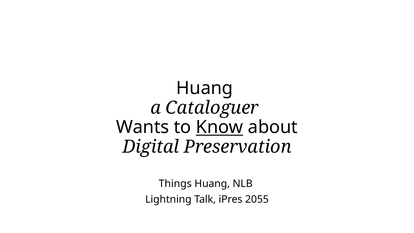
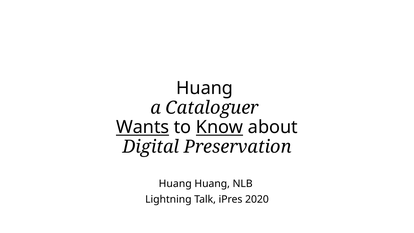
Wants underline: none -> present
Things at (175, 184): Things -> Huang
2055: 2055 -> 2020
